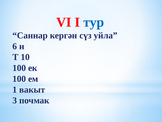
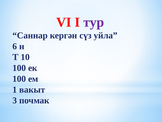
тур colour: blue -> purple
